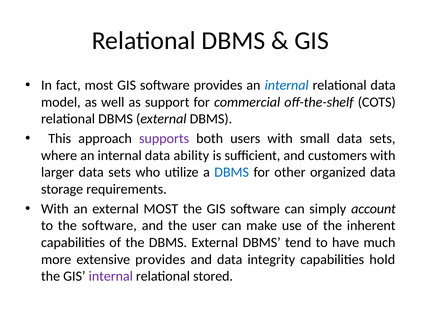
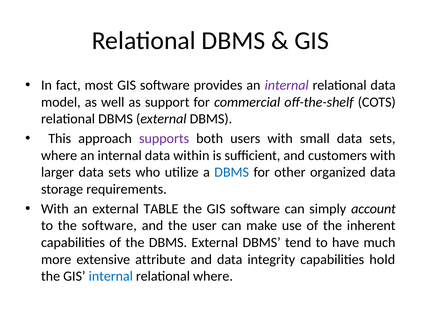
internal at (287, 85) colour: blue -> purple
ability: ability -> within
external MOST: MOST -> TABLE
extensive provides: provides -> attribute
internal at (111, 276) colour: purple -> blue
relational stored: stored -> where
